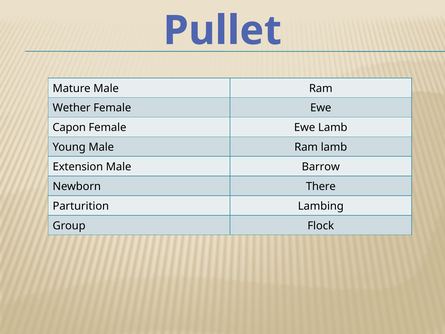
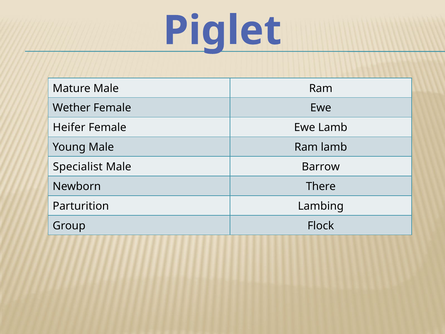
Pullet: Pullet -> Piglet
Capon: Capon -> Heifer
Extension: Extension -> Specialist
